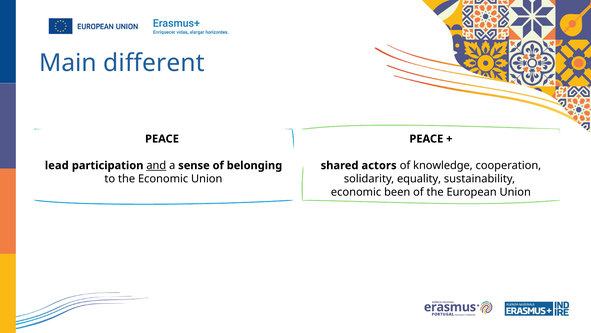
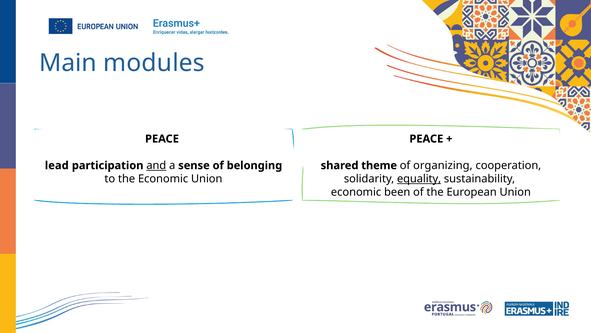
different: different -> modules
actors: actors -> theme
knowledge: knowledge -> organizing
equality underline: none -> present
